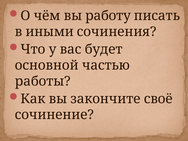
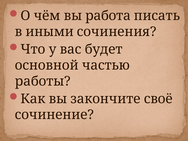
работу: работу -> работа
